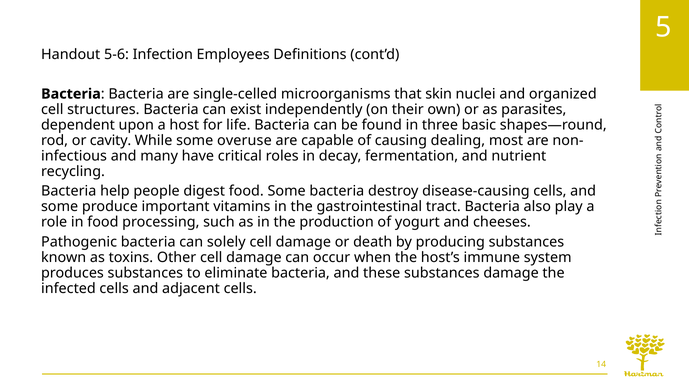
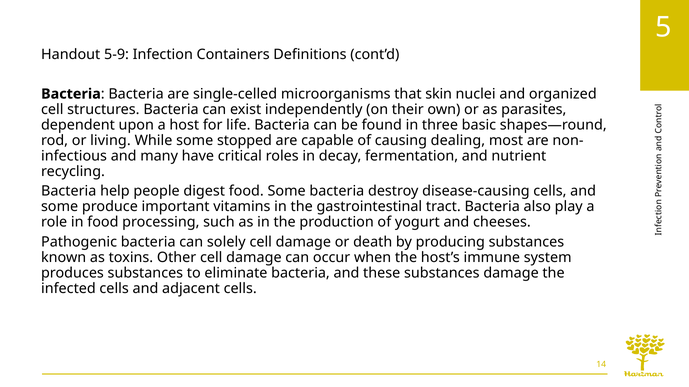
5-6: 5-6 -> 5-9
Employees: Employees -> Containers
cavity: cavity -> living
overuse: overuse -> stopped
